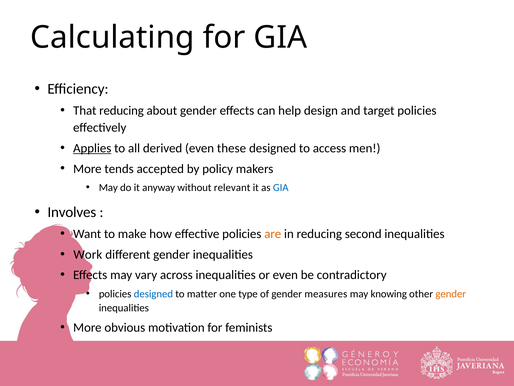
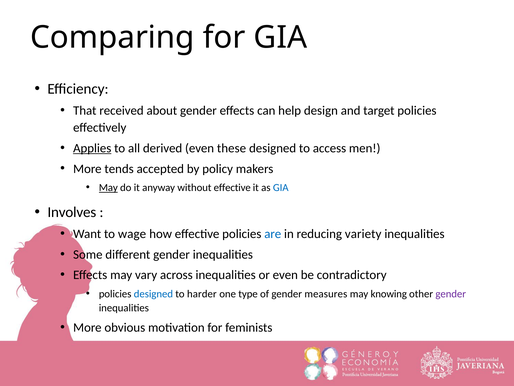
Calculating: Calculating -> Comparing
That reducing: reducing -> received
May at (108, 187) underline: none -> present
without relevant: relevant -> effective
make: make -> wage
are colour: orange -> blue
second: second -> variety
Work: Work -> Some
matter: matter -> harder
gender at (451, 294) colour: orange -> purple
